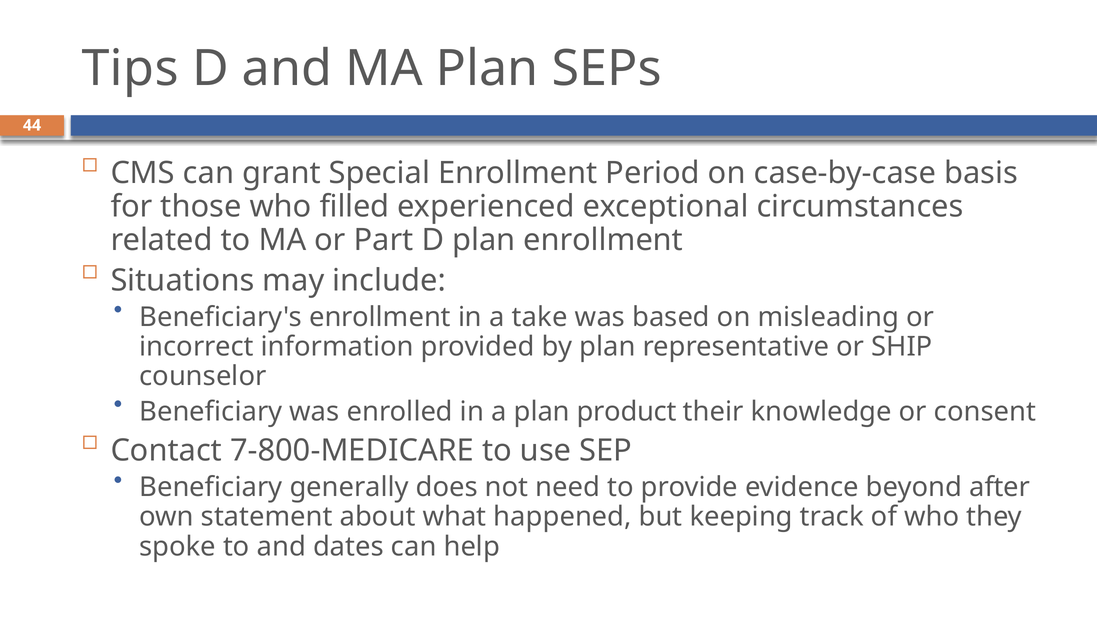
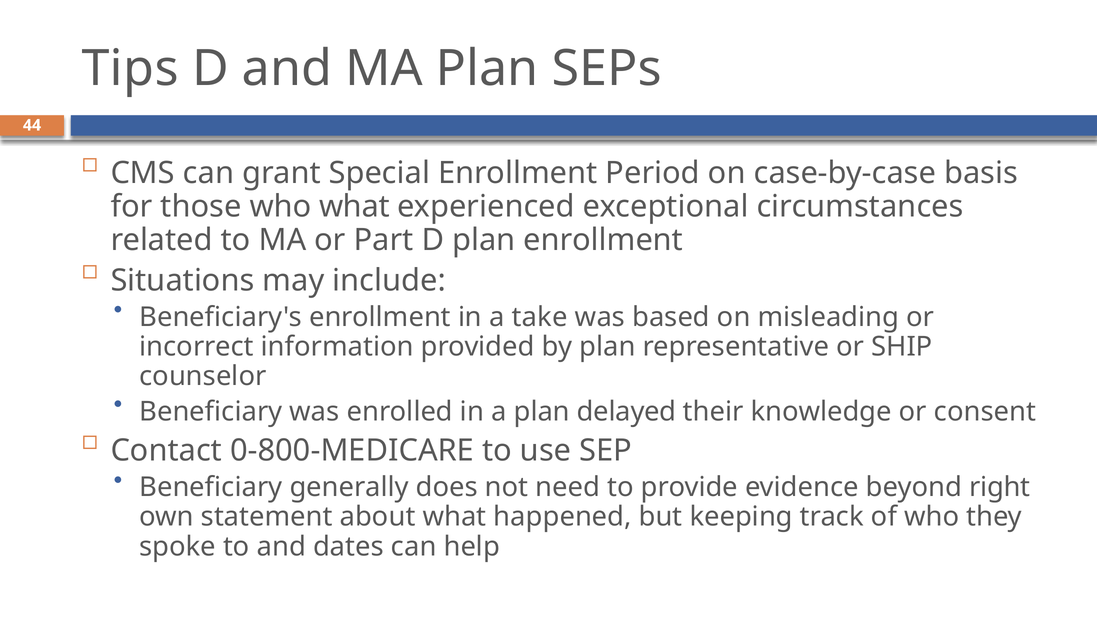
who filled: filled -> what
product: product -> delayed
7-800-MEDICARE: 7-800-MEDICARE -> 0-800-MEDICARE
after: after -> right
